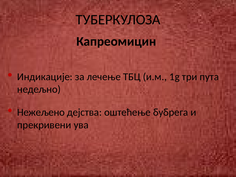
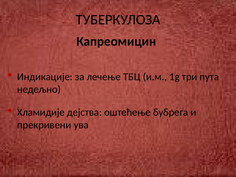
Нежељено: Нежељено -> Хламидије
